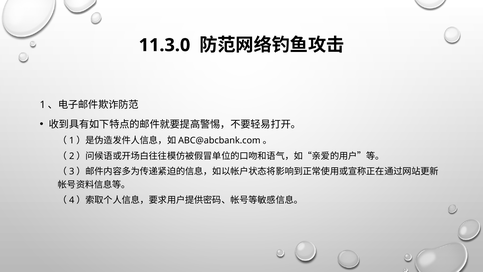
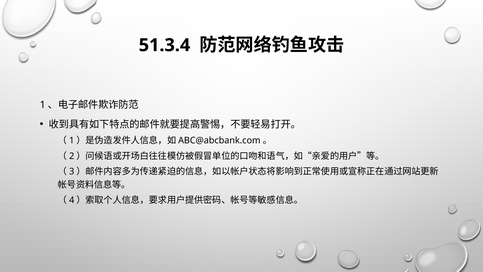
11.3.0: 11.3.0 -> 51.3.4
